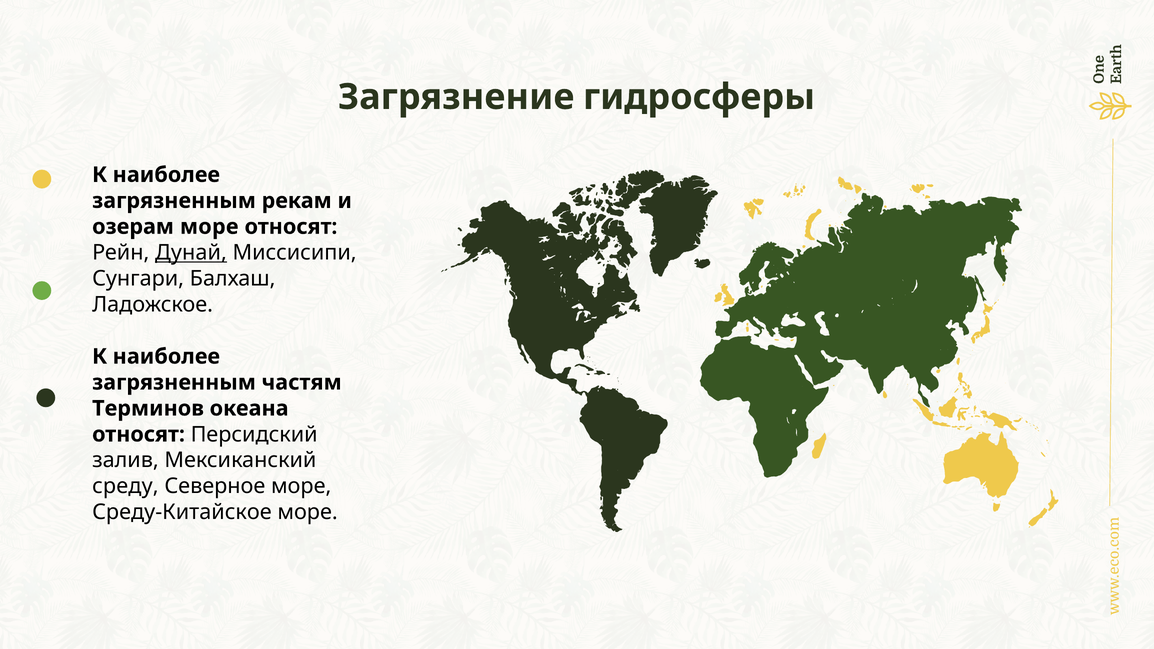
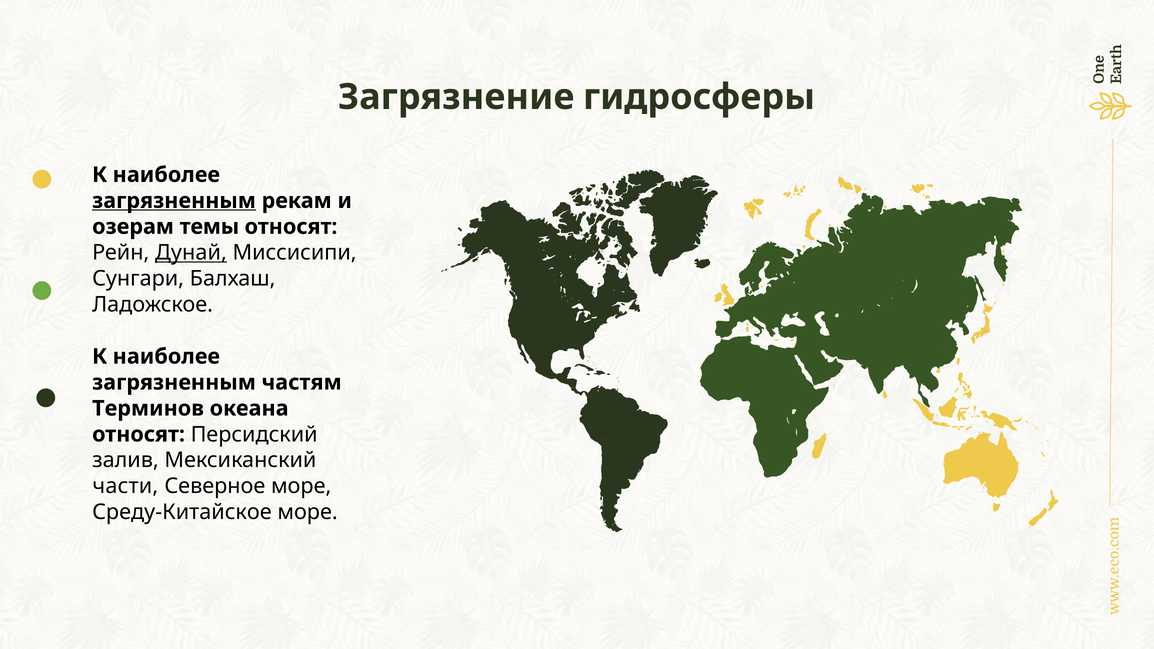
загрязненным at (174, 201) underline: none -> present
озерам море: море -> темы
среду: среду -> части
